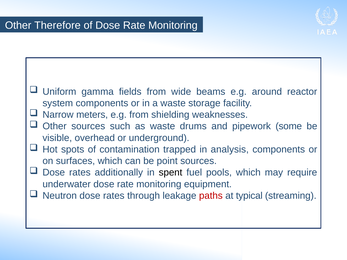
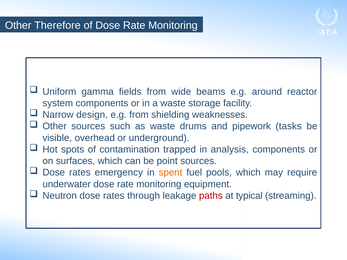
meters: meters -> design
some: some -> tasks
additionally: additionally -> emergency
spent colour: black -> orange
